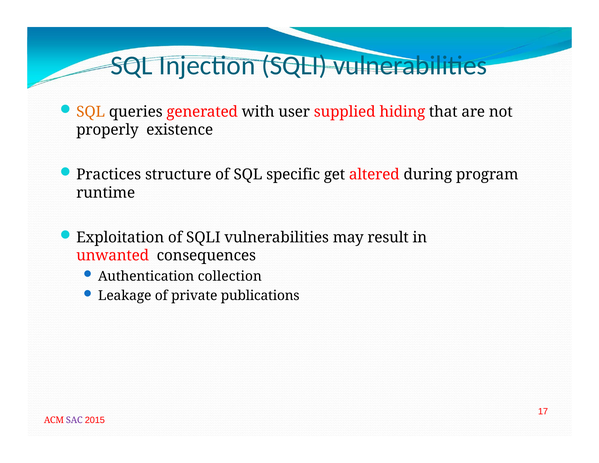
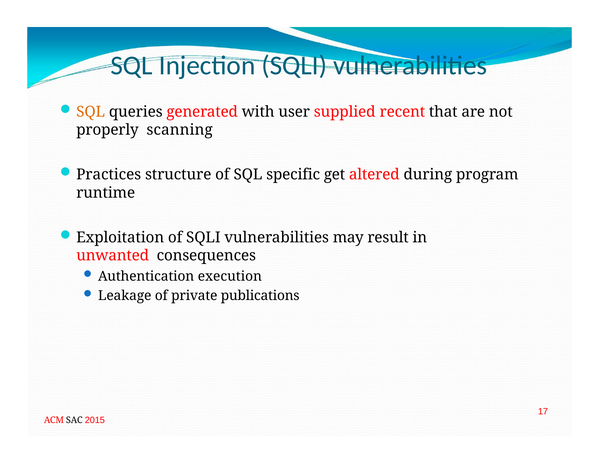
hiding: hiding -> recent
existence: existence -> scanning
collection: collection -> execution
SAC colour: purple -> black
